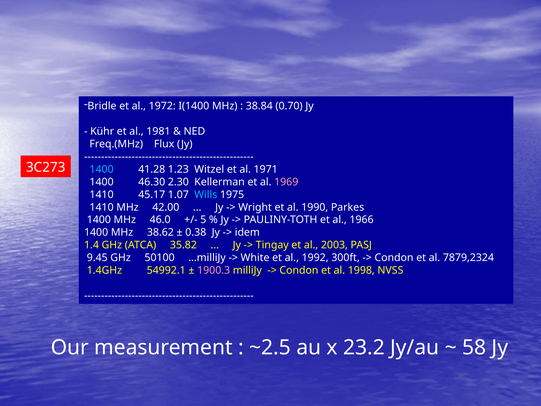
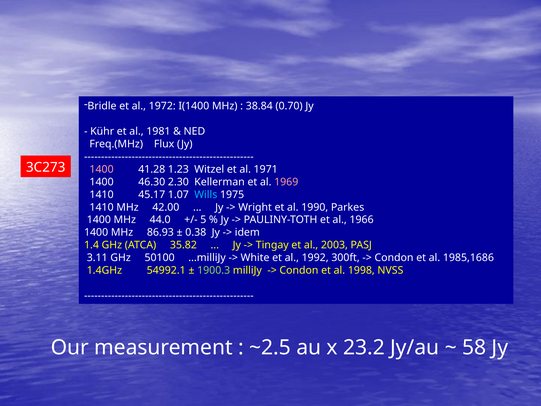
1400 at (102, 169) colour: light blue -> pink
46.0: 46.0 -> 44.0
38.62: 38.62 -> 86.93
9.45: 9.45 -> 3.11
7879,2324: 7879,2324 -> 1985,1686
1900.3 colour: pink -> light green
